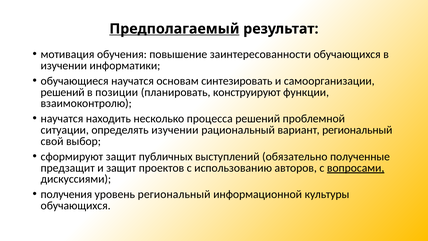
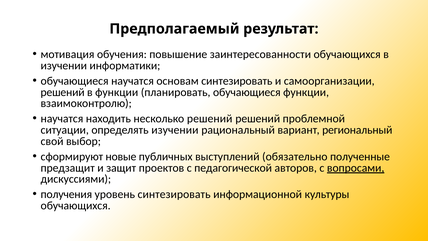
Предполагаемый underline: present -> none
в позиции: позиции -> функции
планировать конструируют: конструируют -> обучающиеся
несколько процесса: процесса -> решений
сформируют защит: защит -> новые
использованию: использованию -> педагогической
уровень региональный: региональный -> синтезировать
